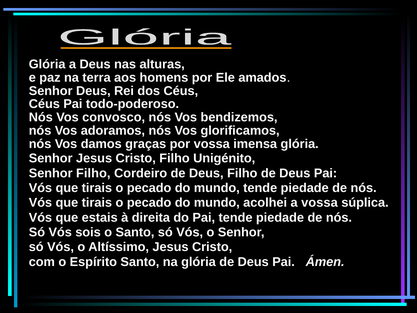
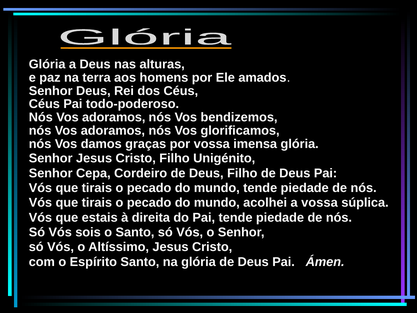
convosco at (114, 117): convosco -> adoramos
Senhor Filho: Filho -> Cepa
